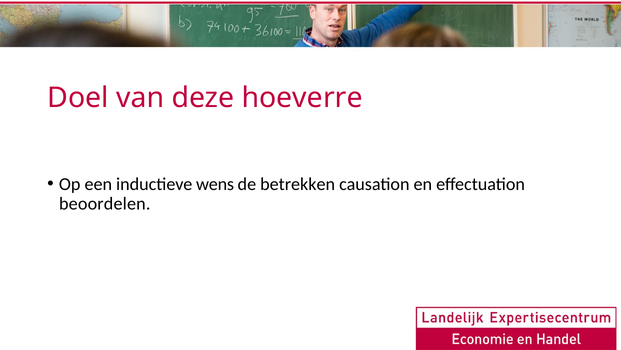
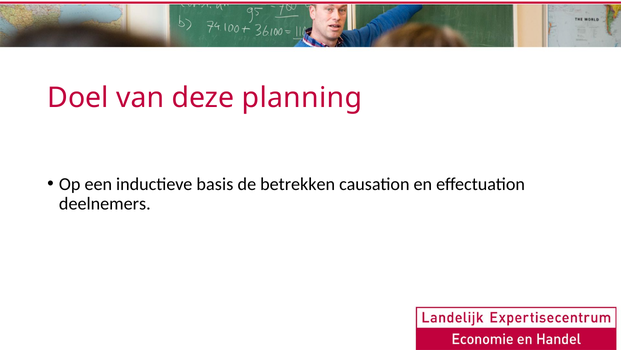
hoeverre: hoeverre -> planning
wens: wens -> basis
beoordelen: beoordelen -> deelnemers
